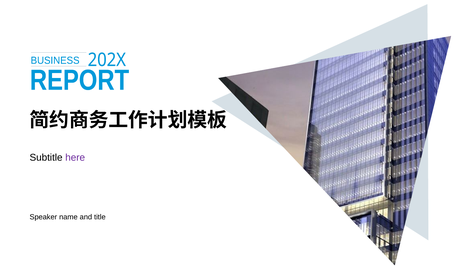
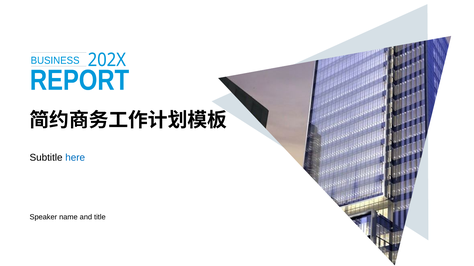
here colour: purple -> blue
